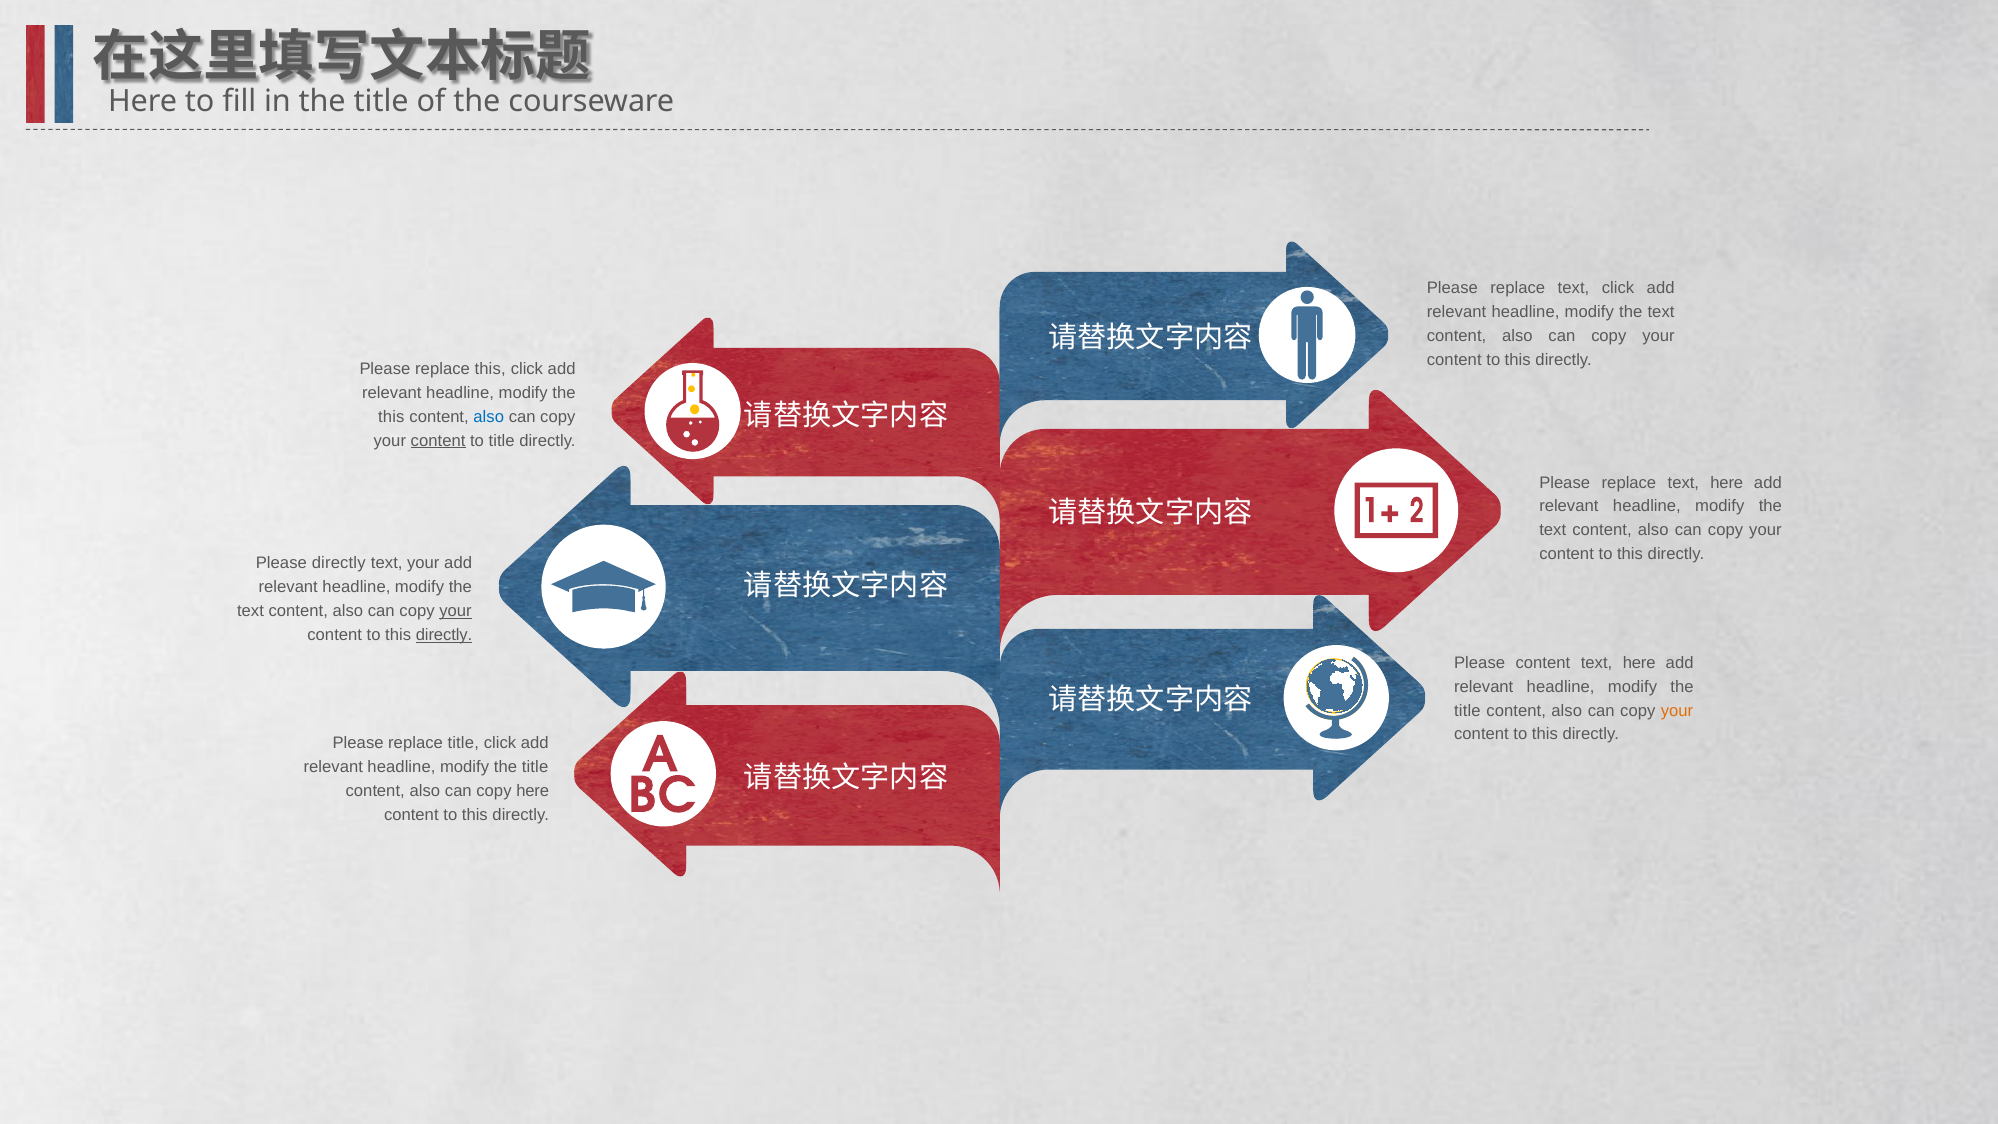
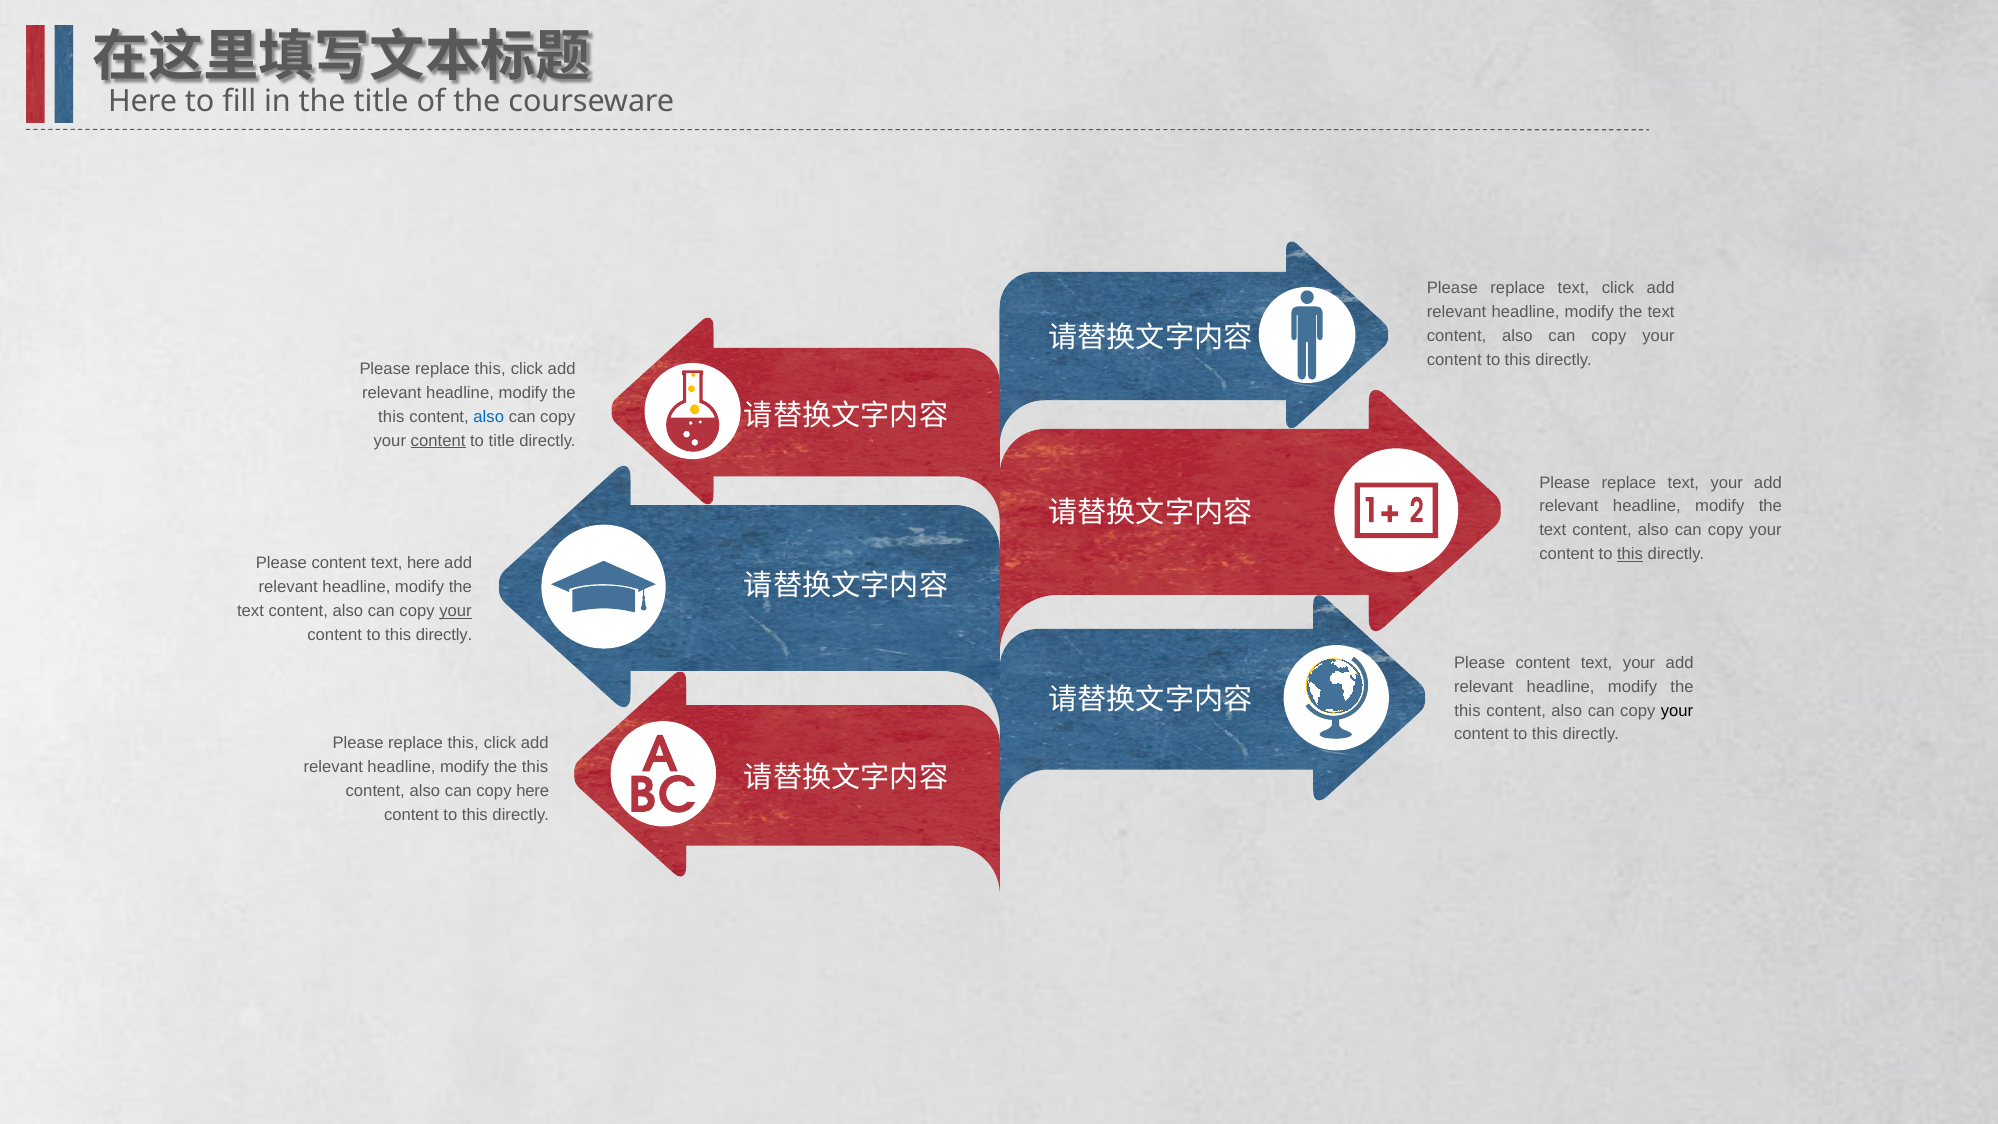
replace text here: here -> your
this at (1630, 554) underline: none -> present
directly at (339, 563): directly -> content
text your: your -> here
directly at (444, 635) underline: present -> none
here at (1639, 663): here -> your
title at (1467, 710): title -> this
your at (1677, 710) colour: orange -> black
title at (463, 743): title -> this
title at (535, 767): title -> this
